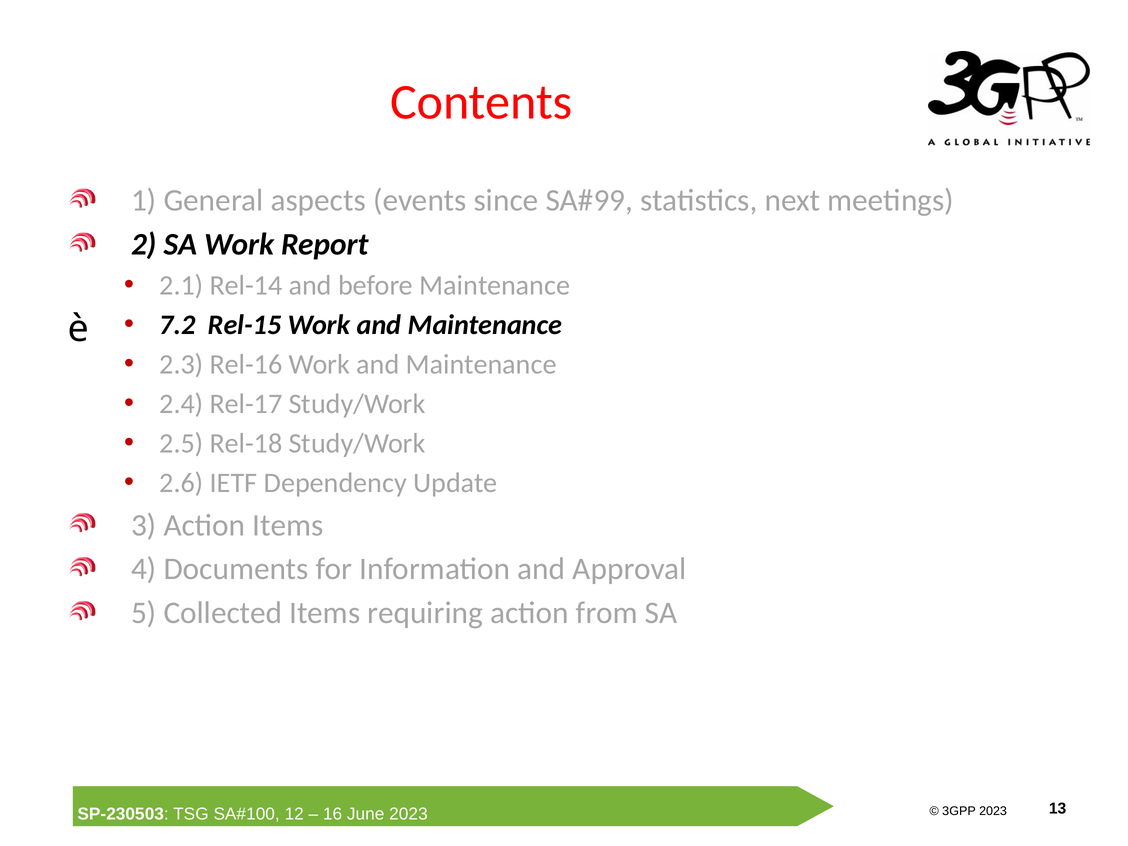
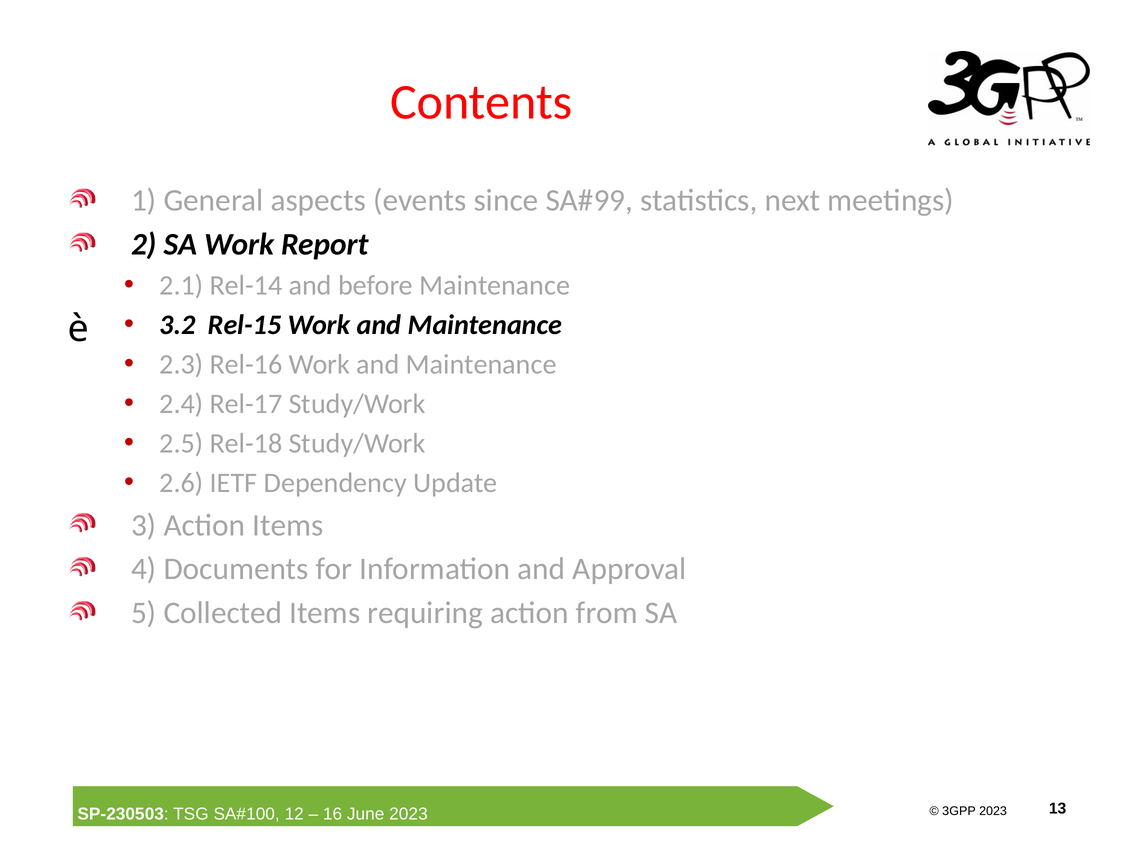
7.2: 7.2 -> 3.2
